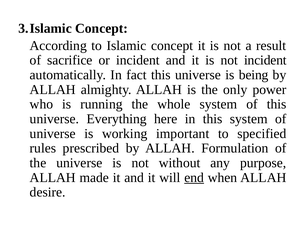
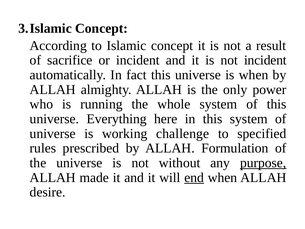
is being: being -> when
important: important -> challenge
purpose underline: none -> present
